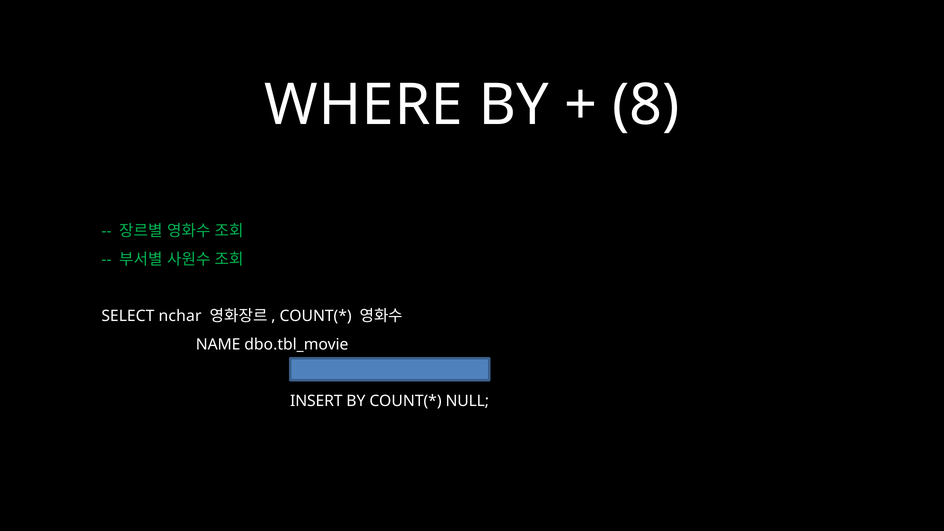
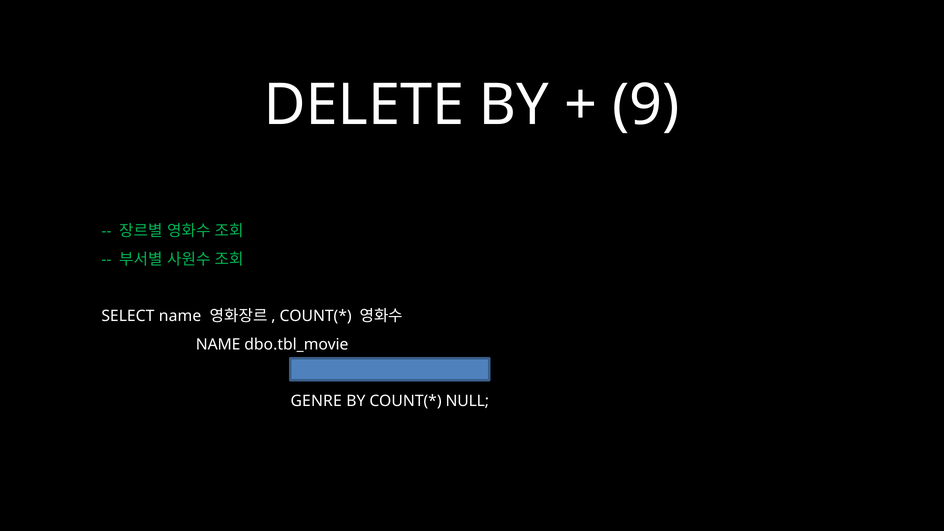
WHERE: WHERE -> DELETE
8: 8 -> 9
SELECT nchar: nchar -> name
INSERT at (316, 401): INSERT -> GENRE
